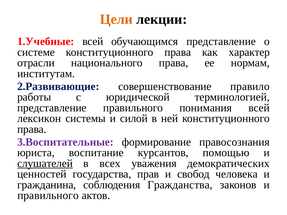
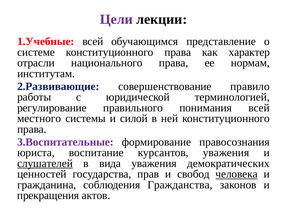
Цели colour: orange -> purple
представление at (52, 108): представление -> регулирование
лексикон: лексикон -> местного
курсантов помощью: помощью -> уважения
всех: всех -> вида
человека underline: none -> present
правильного at (48, 196): правильного -> прекращения
